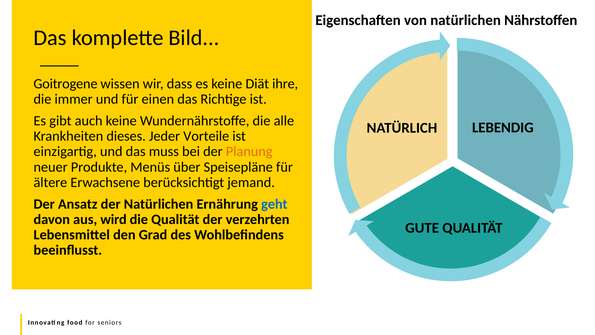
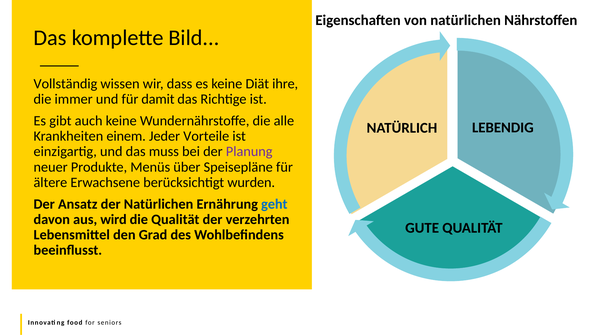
Goitrogene: Goitrogene -> Vollständig
einen: einen -> damit
dieses: dieses -> einem
Planung colour: orange -> purple
jemand: jemand -> wurden
